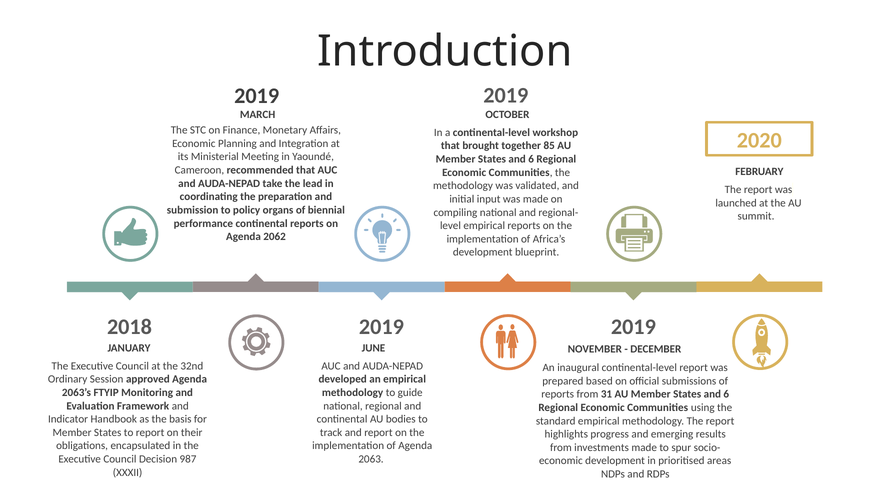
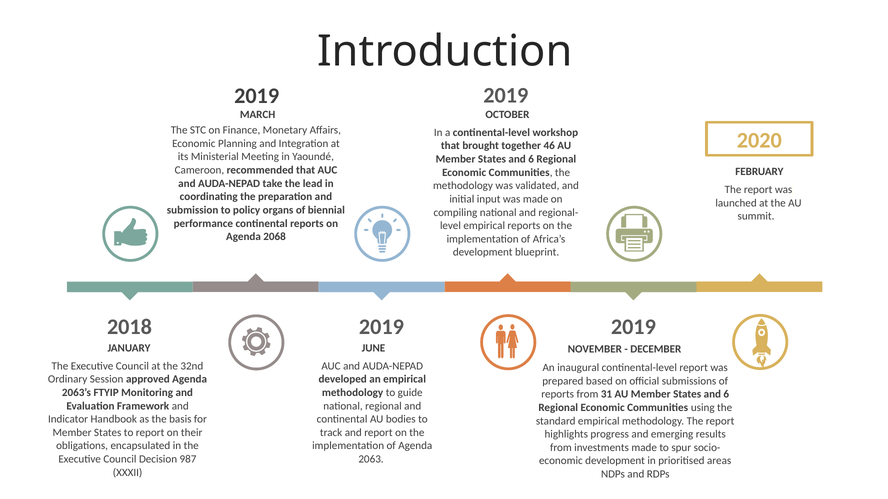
85: 85 -> 46
2062: 2062 -> 2068
